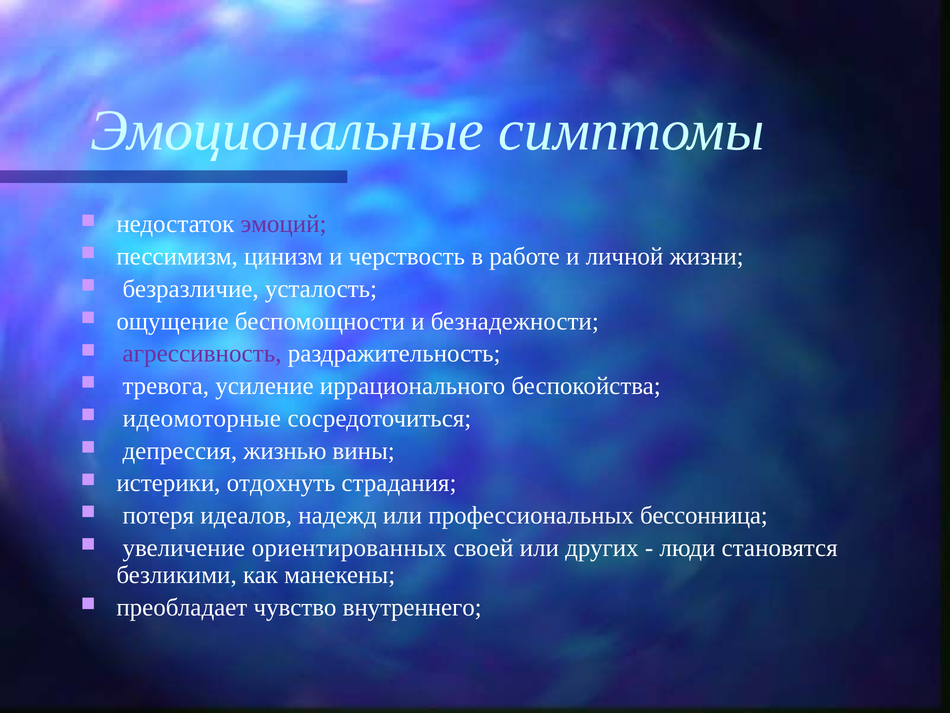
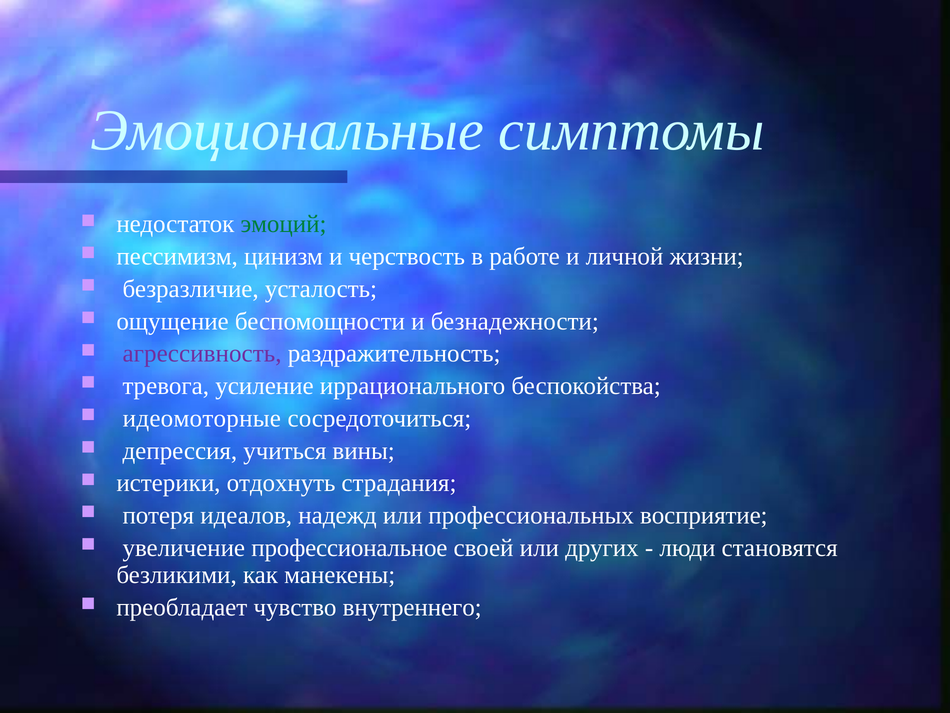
эмоций colour: purple -> green
жизнью: жизнью -> учиться
бессонница: бессонница -> восприятие
ориентированных: ориентированных -> профессиональное
